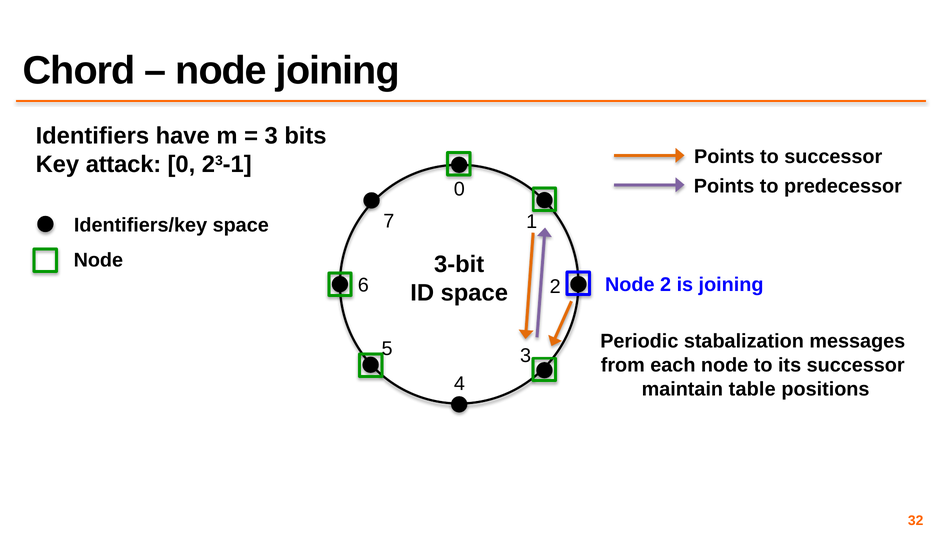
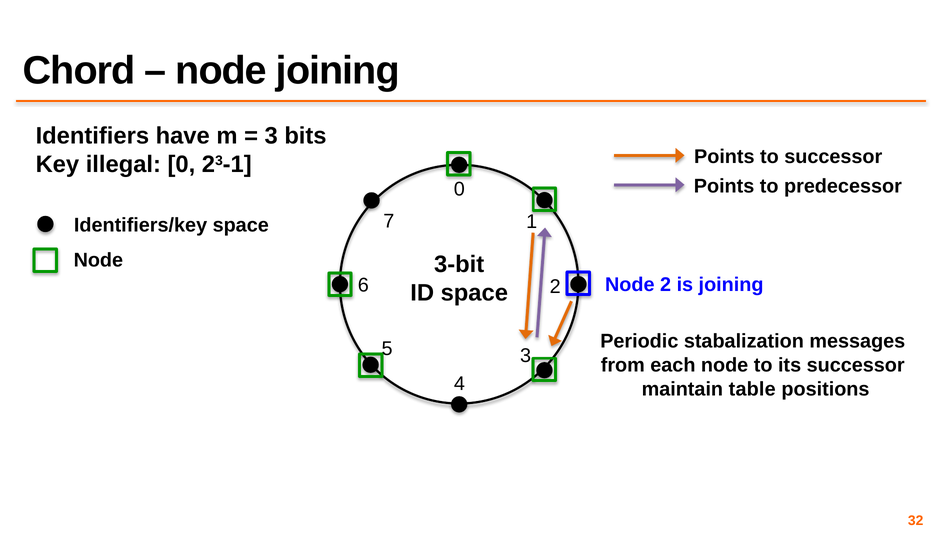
attack: attack -> illegal
